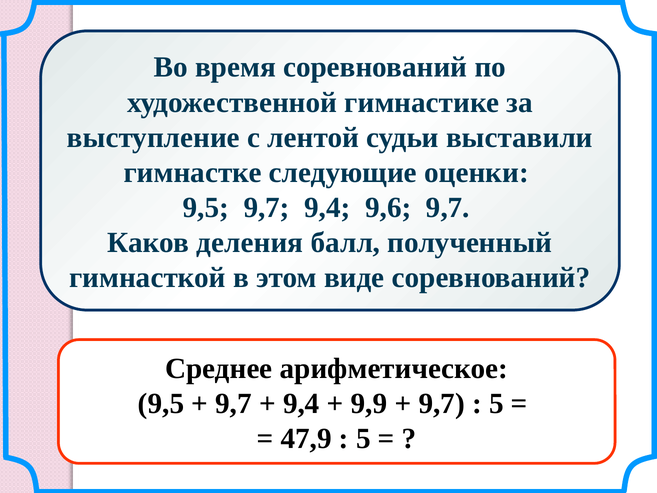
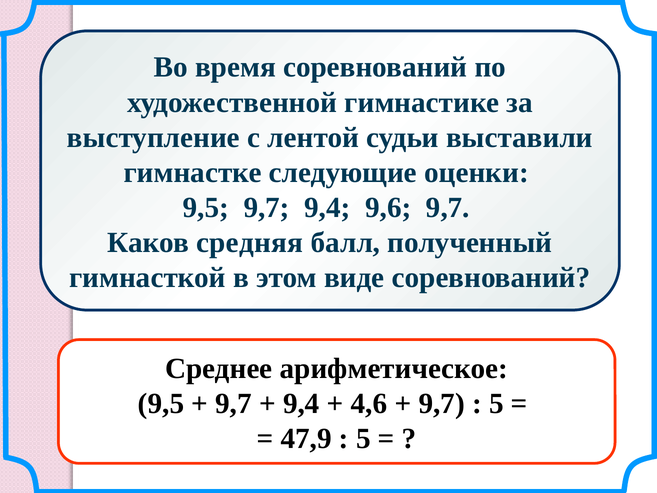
деления: деления -> средняя
9,9: 9,9 -> 4,6
